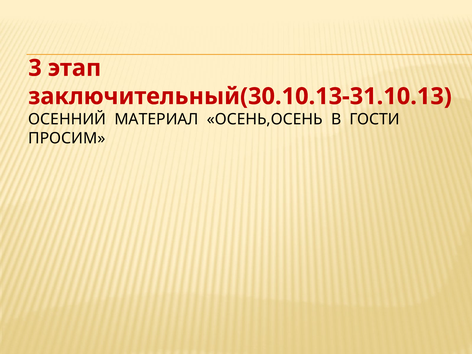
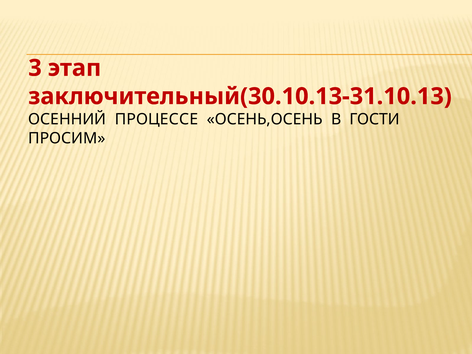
МАТЕРИАЛ: МАТЕРИАЛ -> ПРОЦЕССЕ
